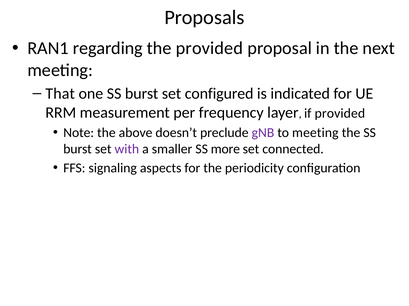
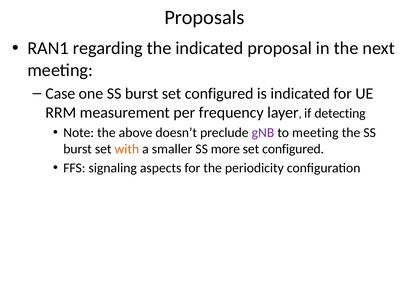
the provided: provided -> indicated
That: That -> Case
if provided: provided -> detecting
with colour: purple -> orange
connected at (293, 149): connected -> configured
